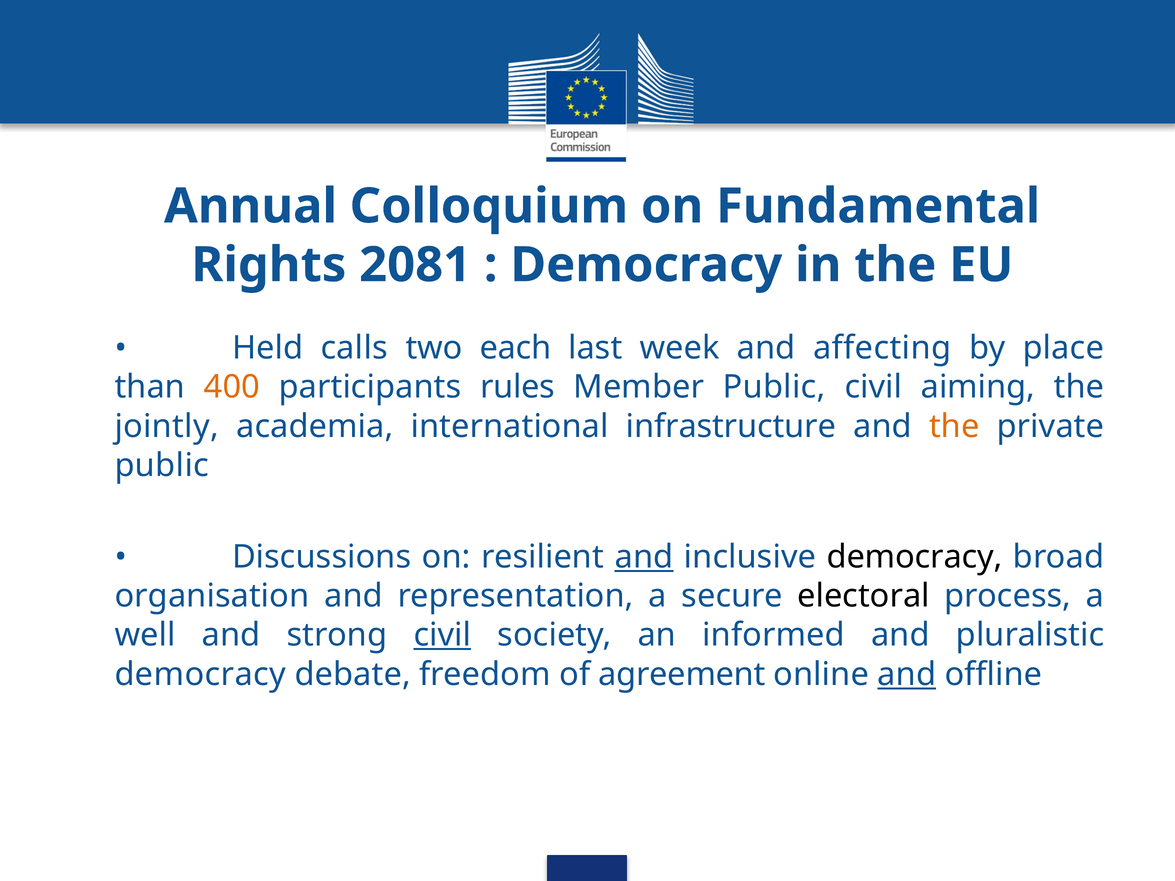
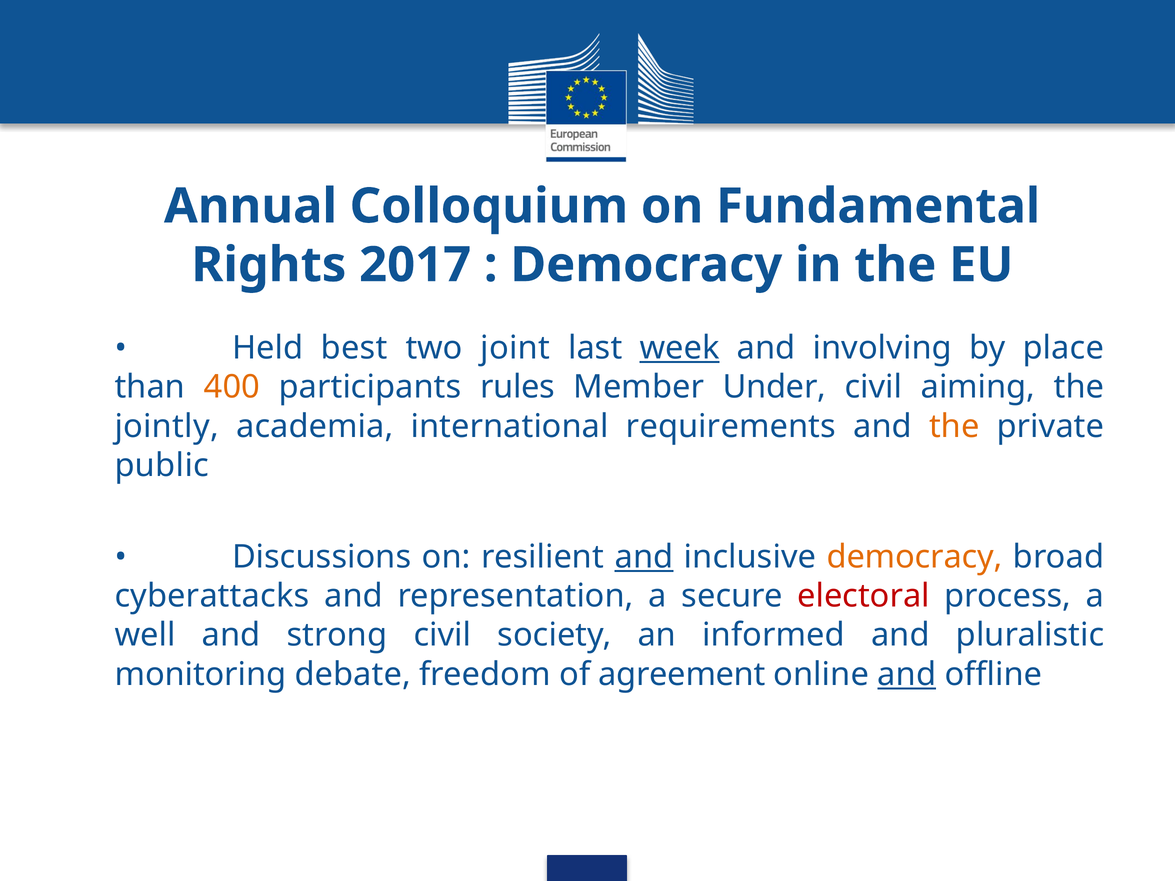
2081: 2081 -> 2017
calls: calls -> best
each: each -> joint
week underline: none -> present
affecting: affecting -> involving
Member Public: Public -> Under
infrastructure: infrastructure -> requirements
democracy at (915, 557) colour: black -> orange
organisation: organisation -> cyberattacks
electoral colour: black -> red
civil at (442, 635) underline: present -> none
democracy at (200, 675): democracy -> monitoring
